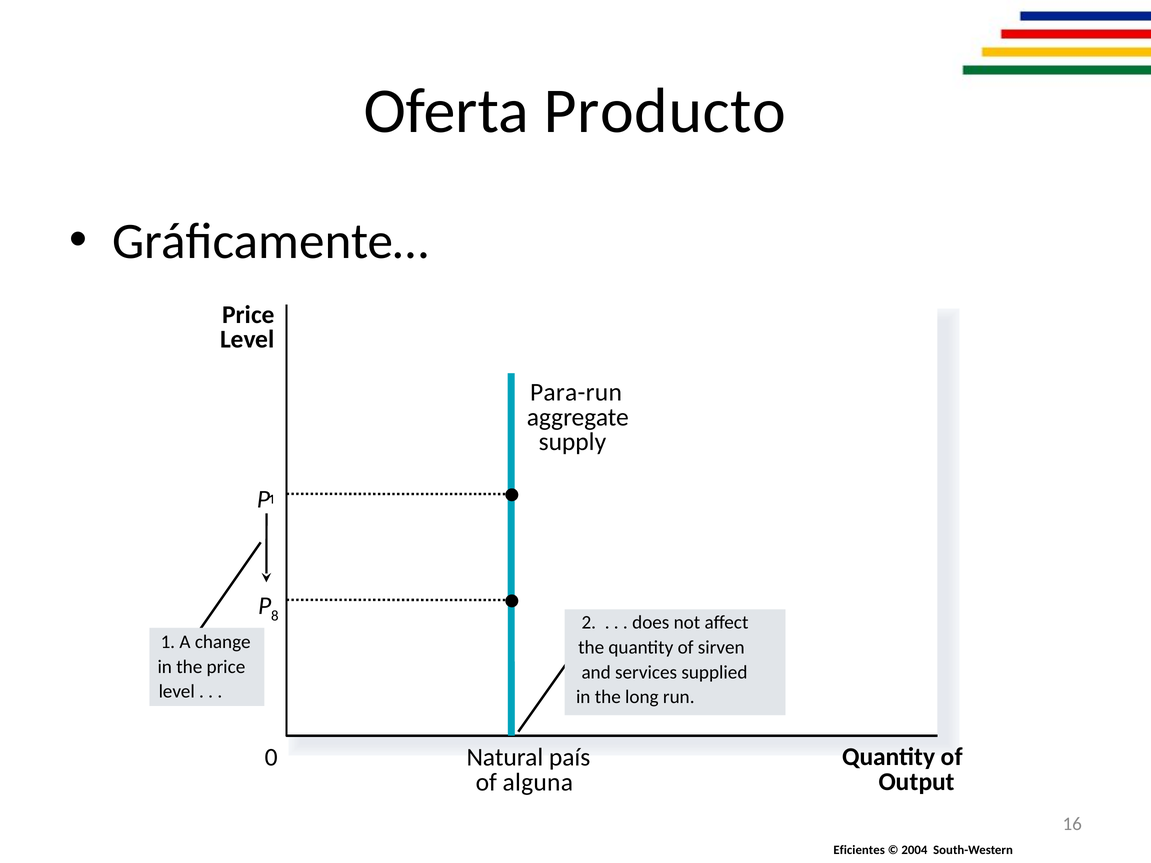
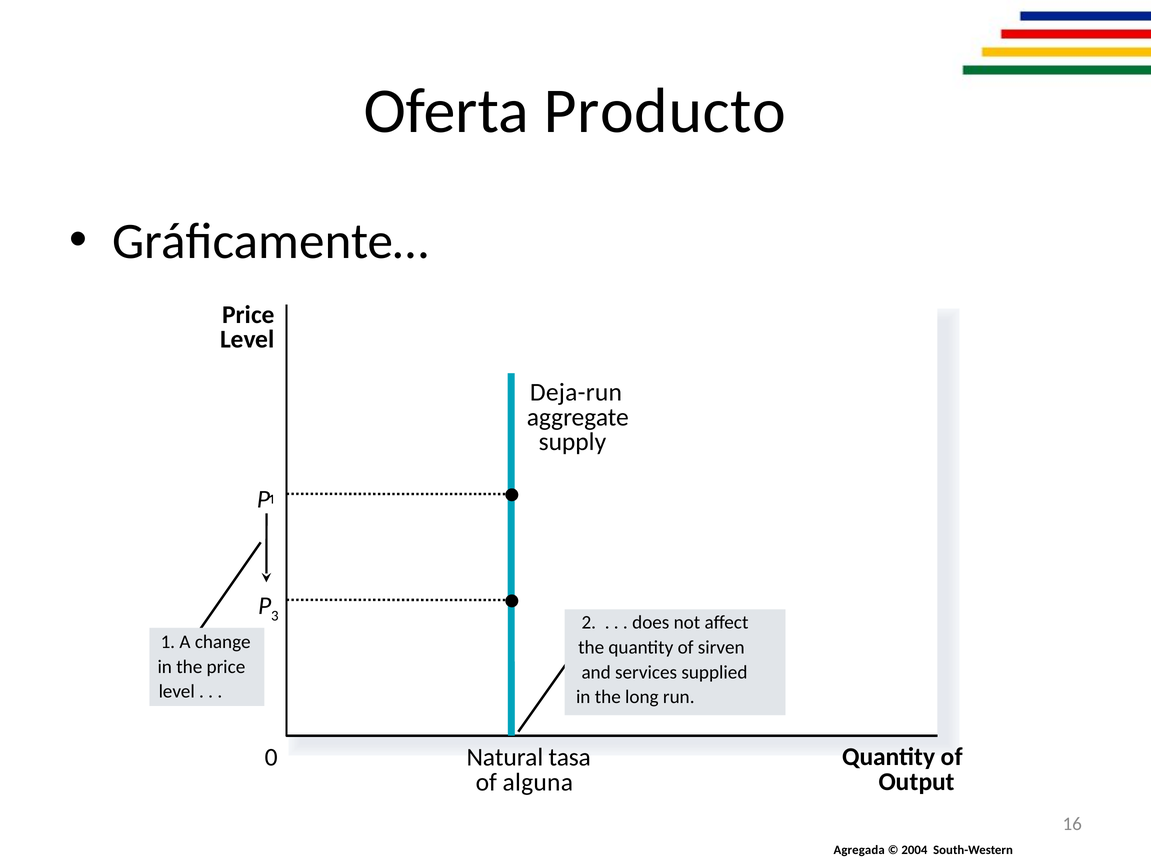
Para-run: Para-run -> Deja-run
8: 8 -> 3
país: país -> tasa
Eficientes: Eficientes -> Agregada
